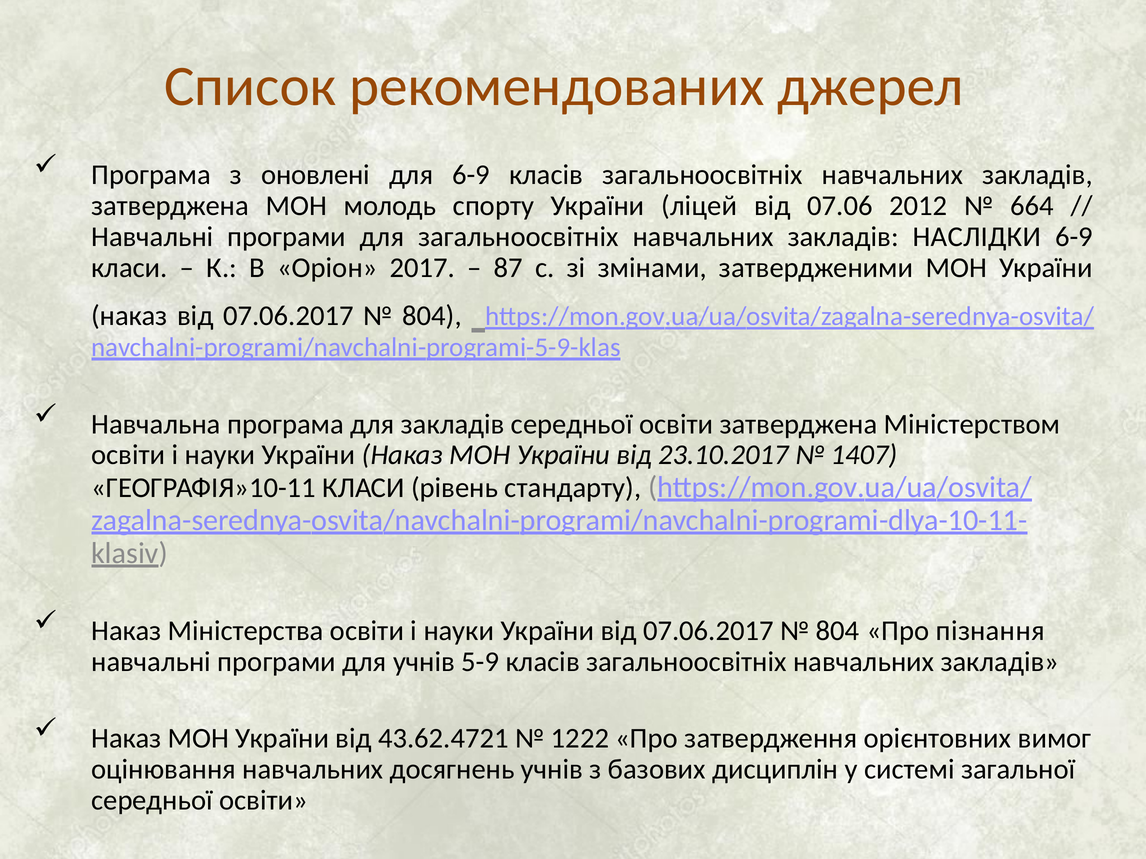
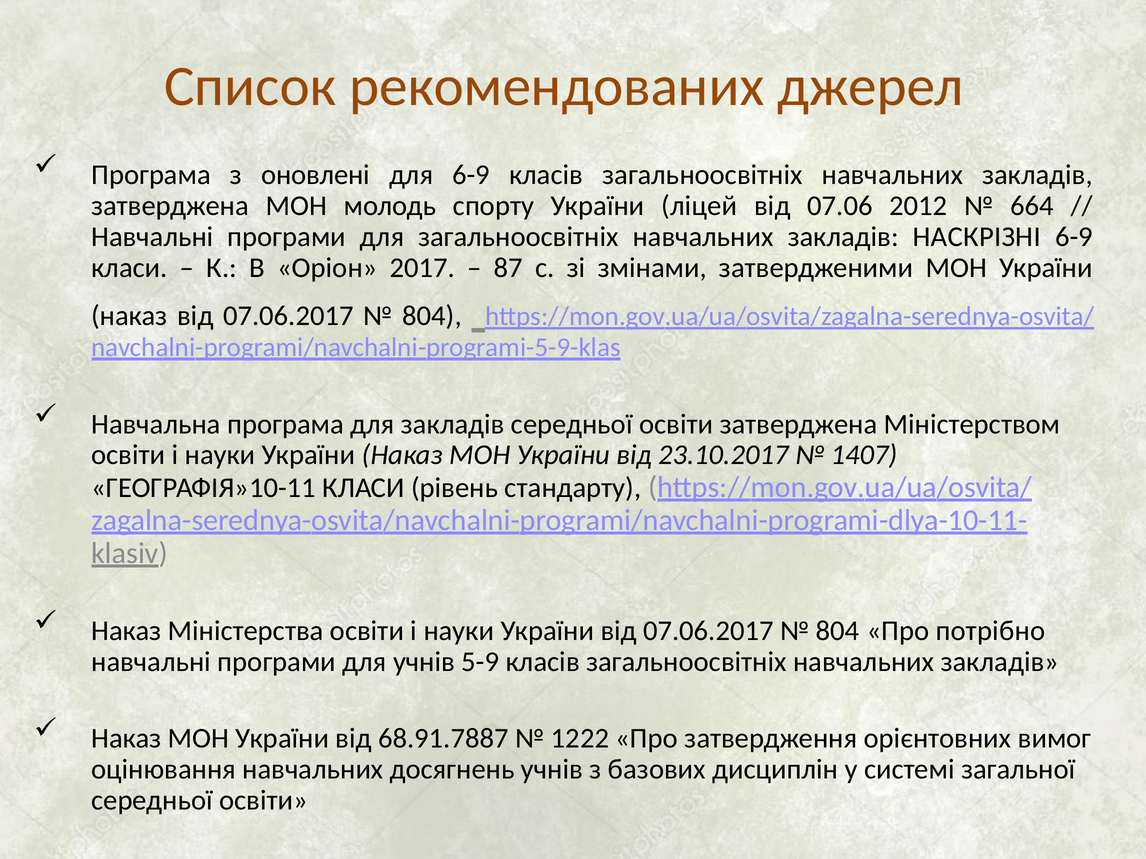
НАСЛІДКИ: НАСЛІДКИ -> НАСКРІЗНІ
пізнання: пізнання -> потрібно
43.62.4721: 43.62.4721 -> 68.91.7887
